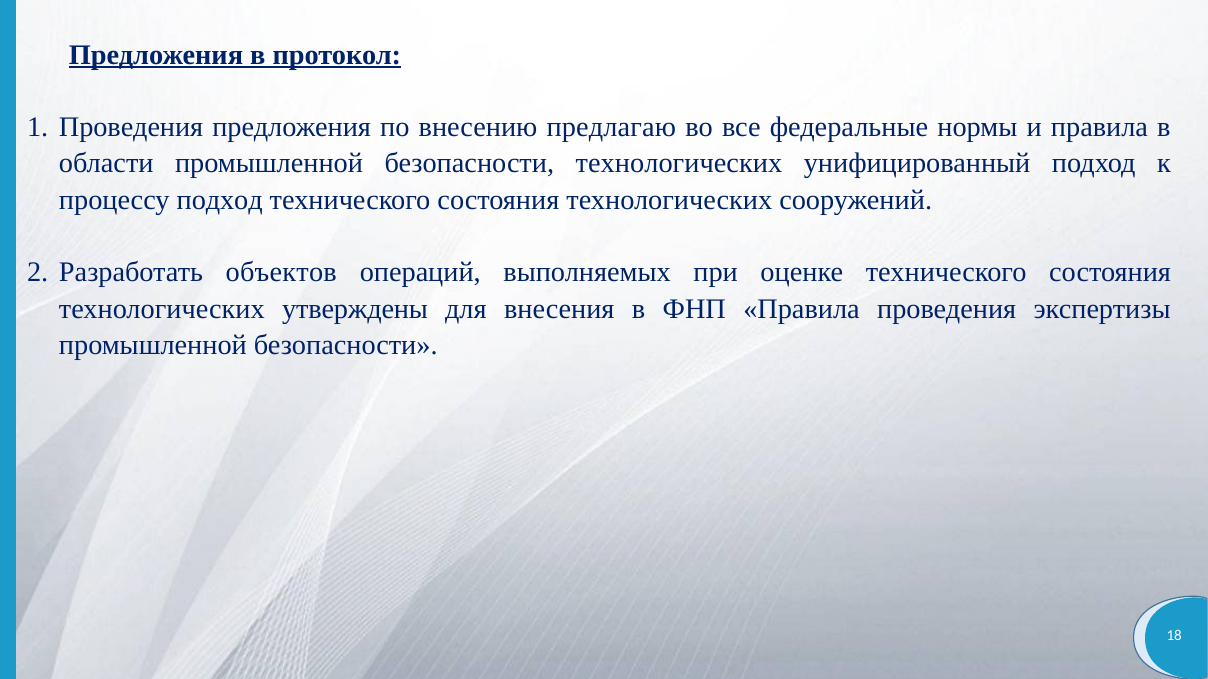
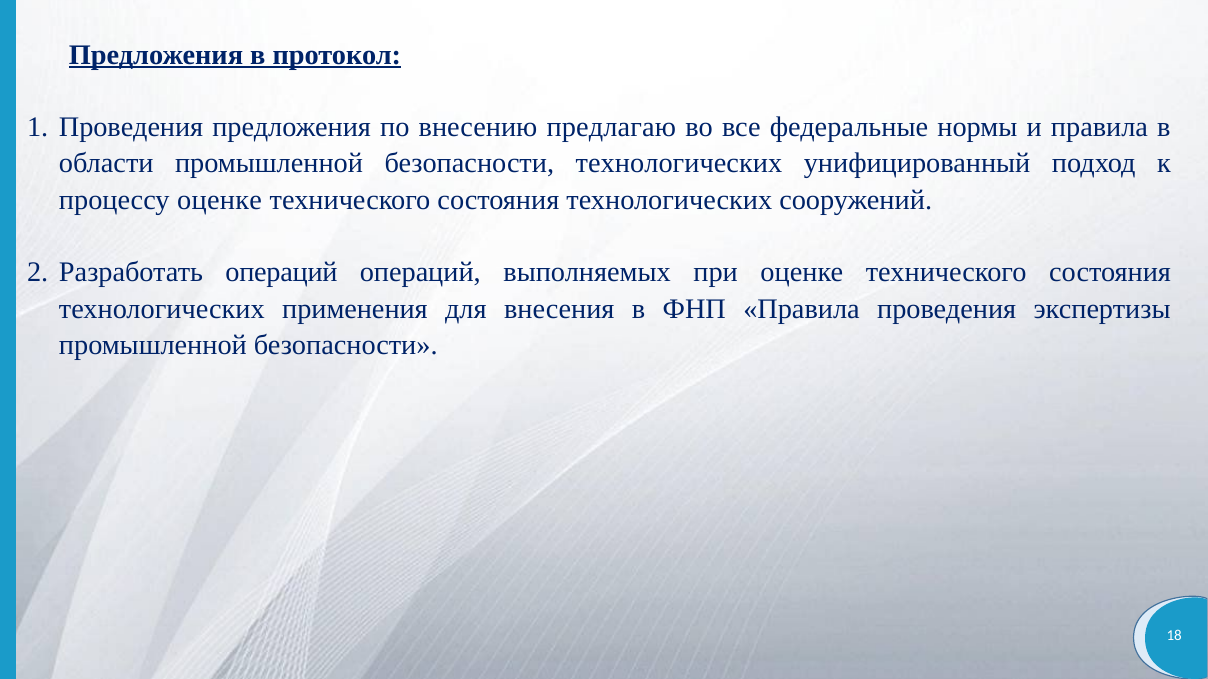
процессу подход: подход -> оценке
Разработать объектов: объектов -> операций
утверждены: утверждены -> применения
